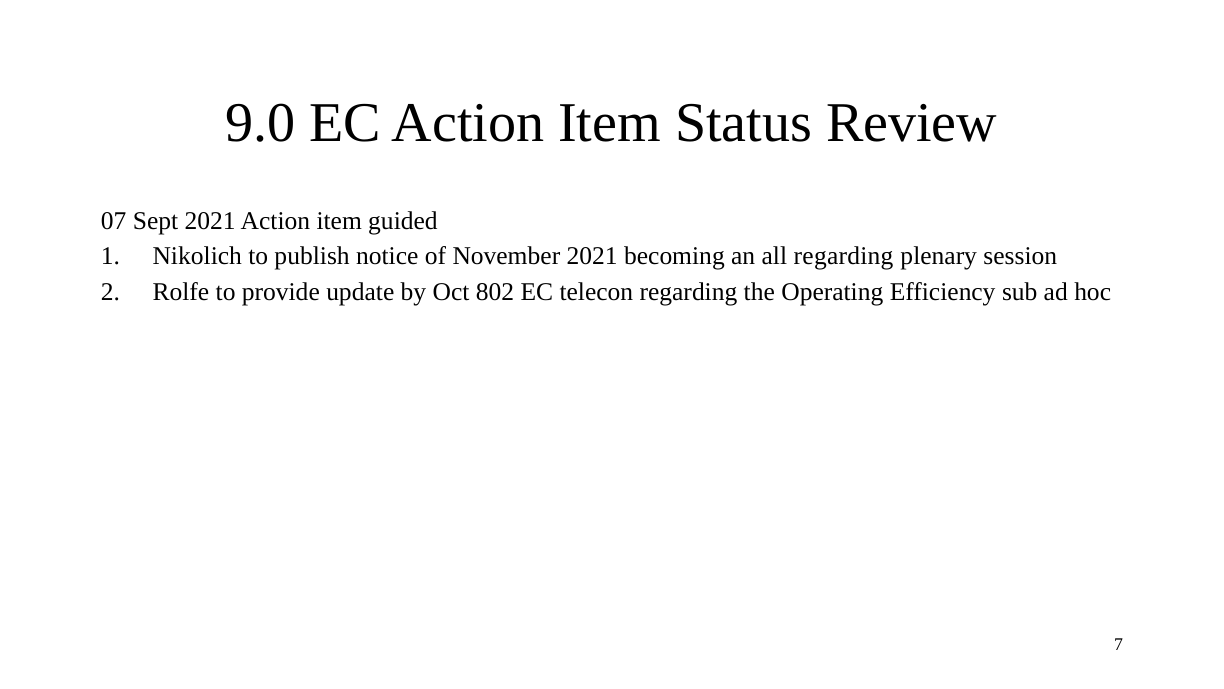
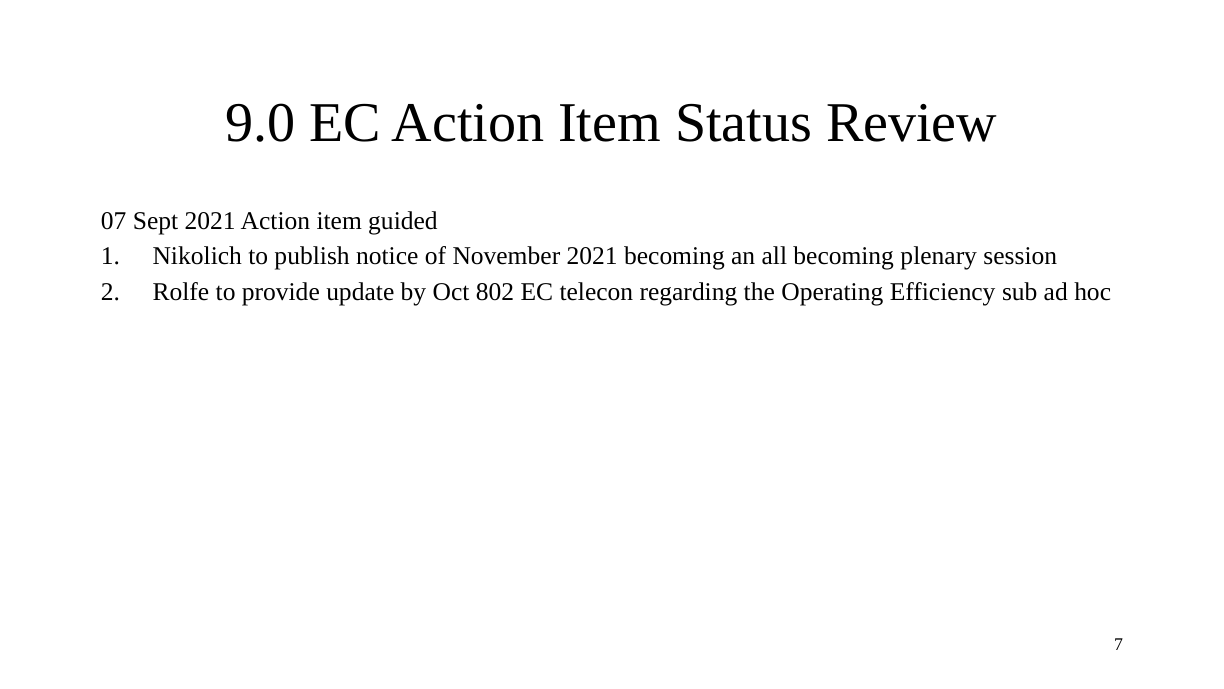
all regarding: regarding -> becoming
